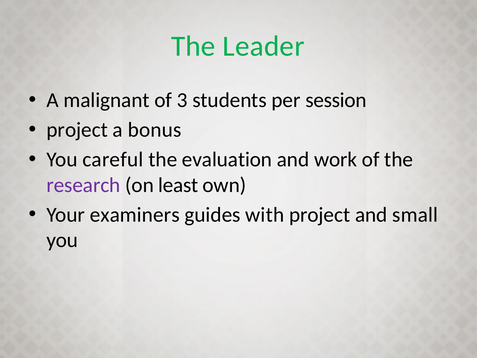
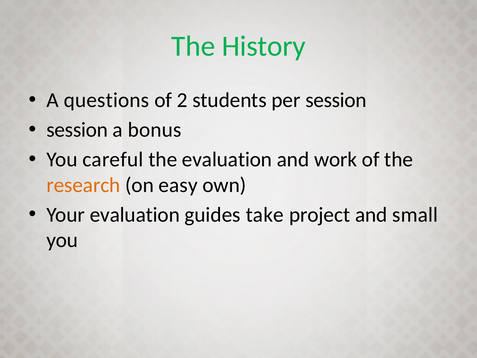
Leader: Leader -> History
malignant: malignant -> questions
3: 3 -> 2
project at (77, 130): project -> session
research colour: purple -> orange
least: least -> easy
Your examiners: examiners -> evaluation
with: with -> take
